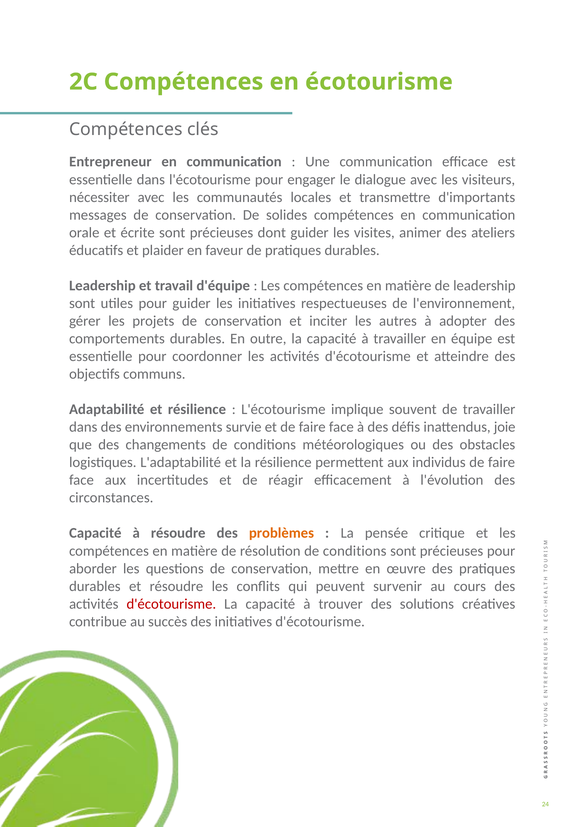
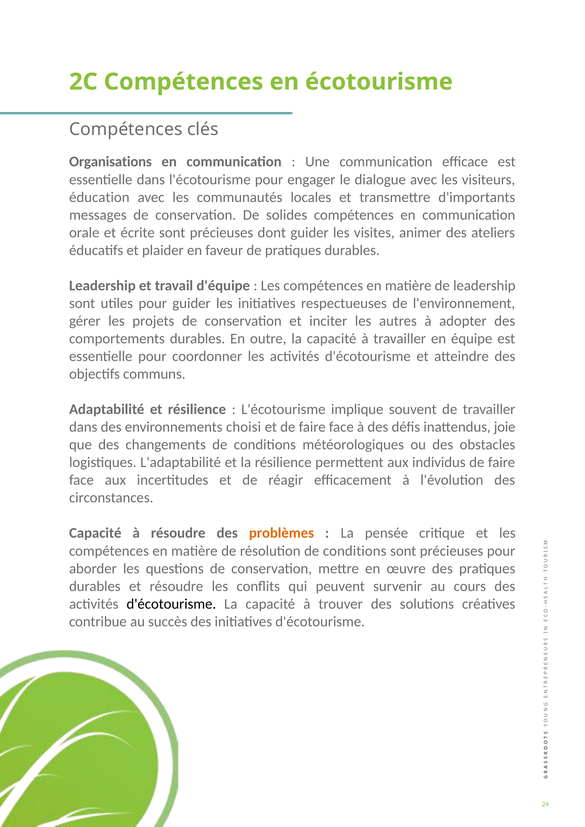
Entrepreneur: Entrepreneur -> Organisations
nécessiter: nécessiter -> éducation
survie: survie -> choisi
d'écotourisme at (171, 604) colour: red -> black
